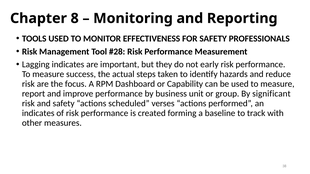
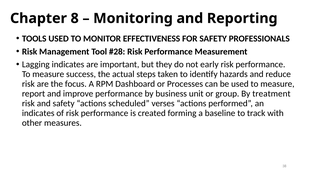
Capability: Capability -> Processes
significant: significant -> treatment
